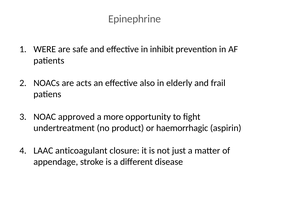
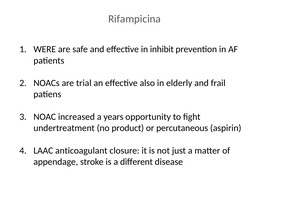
Epinephrine: Epinephrine -> Rifampicina
acts: acts -> trial
approved: approved -> increased
more: more -> years
haemorrhagic: haemorrhagic -> percutaneous
